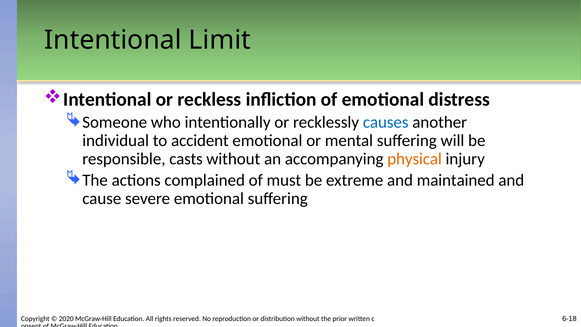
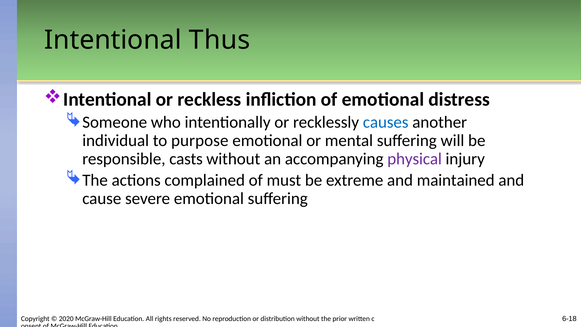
Limit: Limit -> Thus
accident: accident -> purpose
physical colour: orange -> purple
